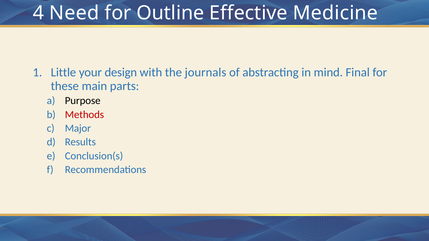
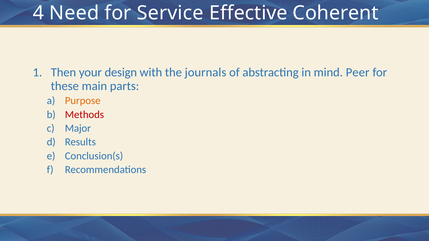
Outline: Outline -> Service
Medicine: Medicine -> Coherent
Little: Little -> Then
Final: Final -> Peer
Purpose colour: black -> orange
